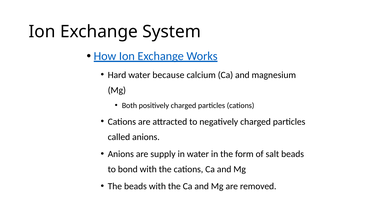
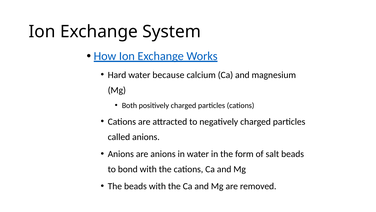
are supply: supply -> anions
